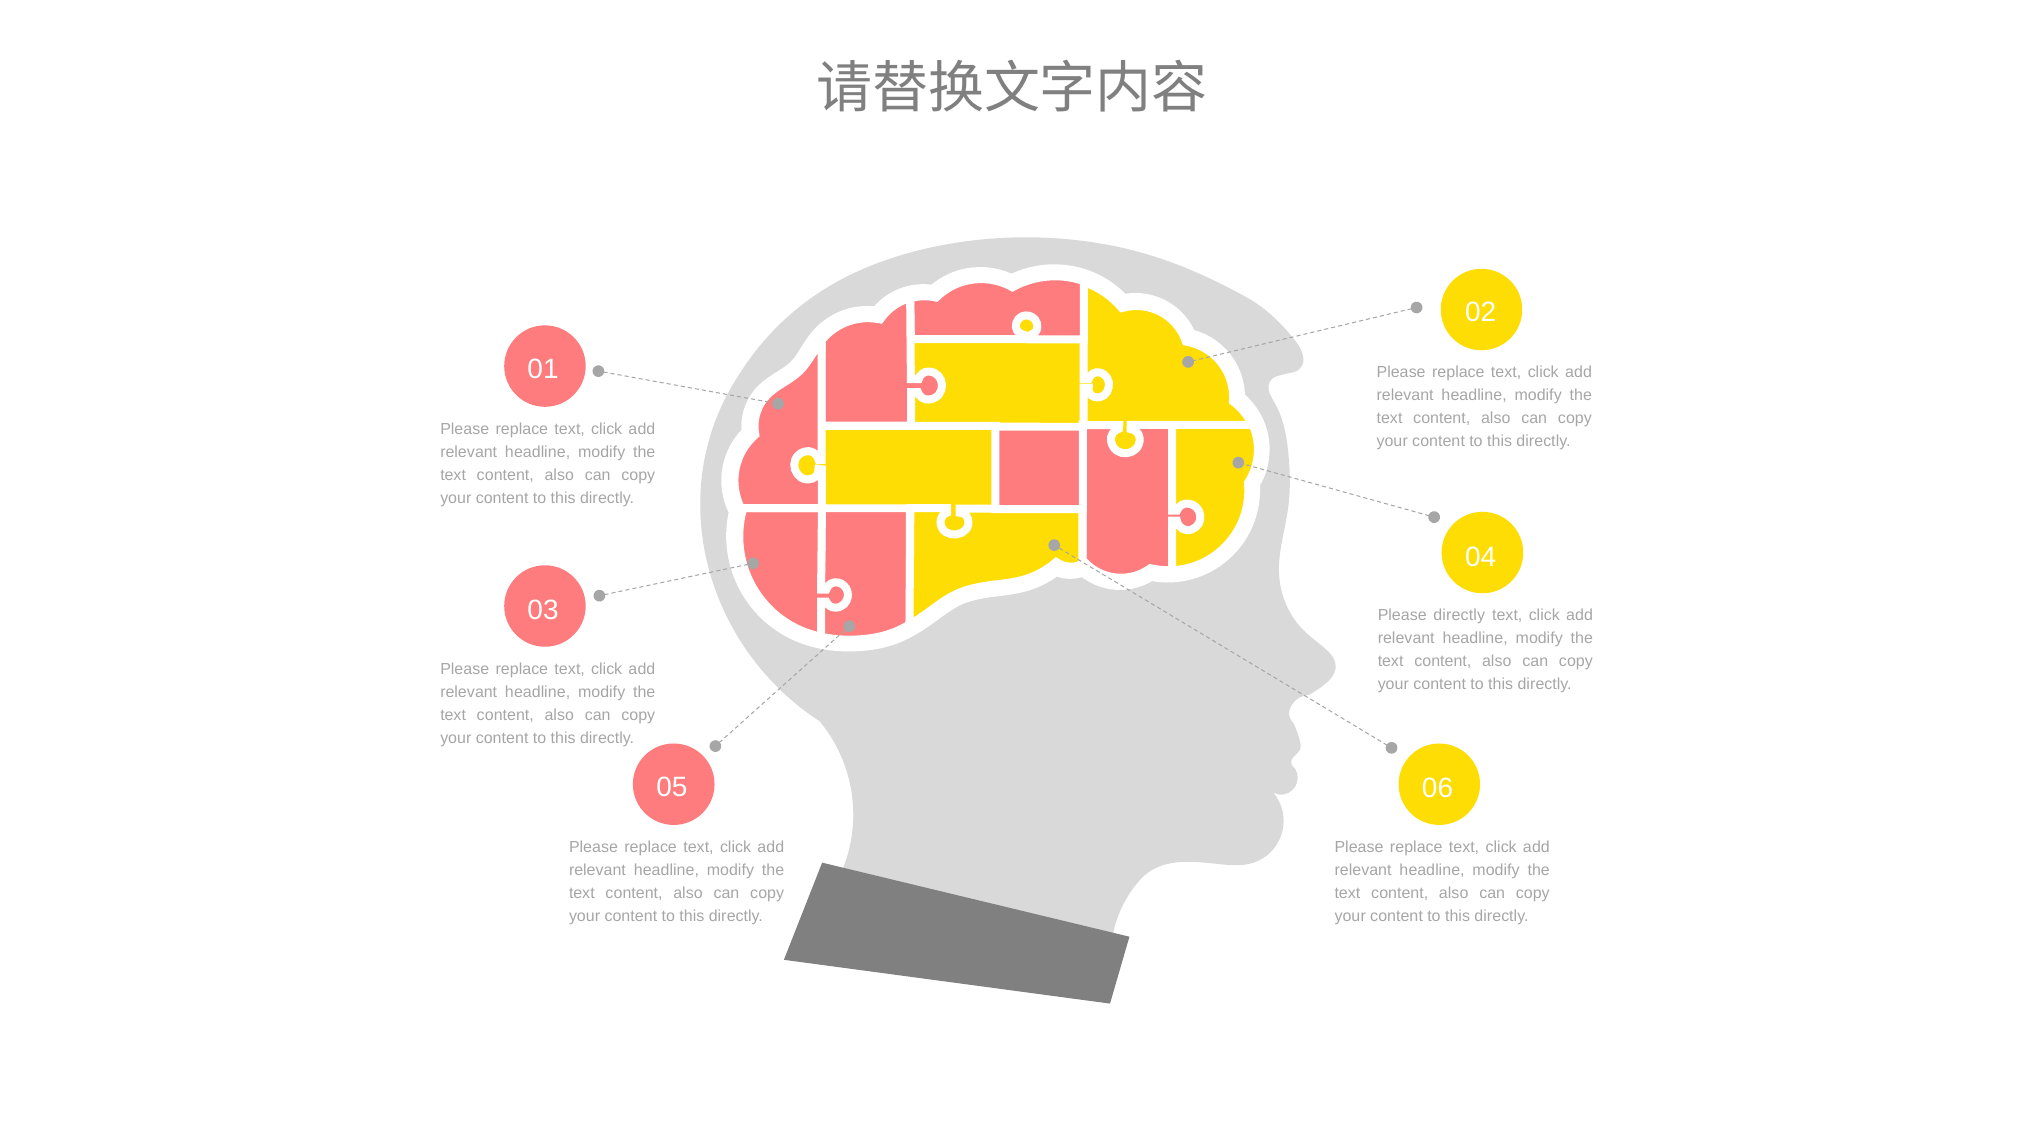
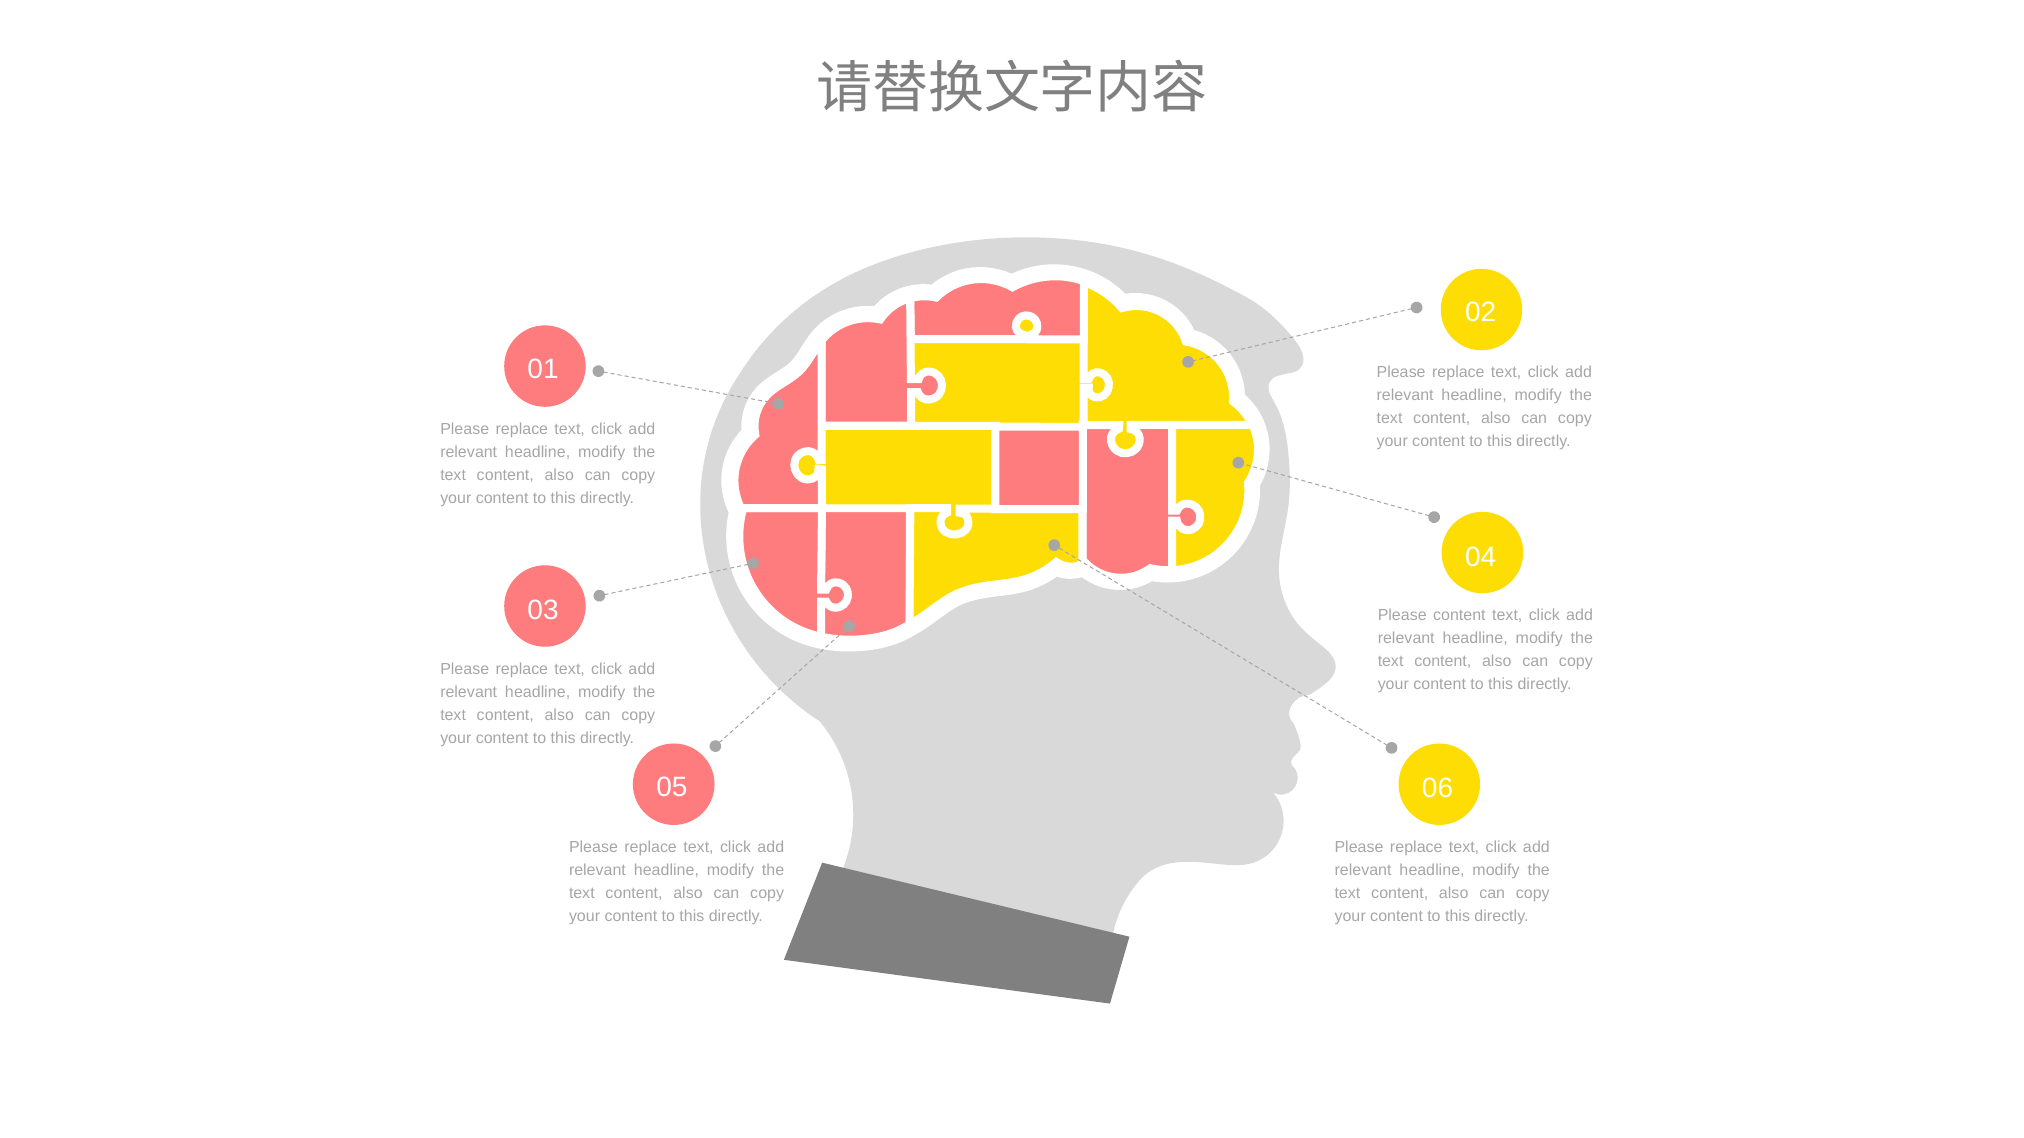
Please directly: directly -> content
